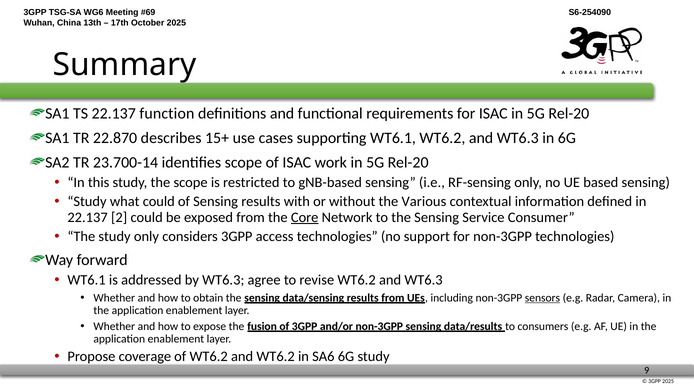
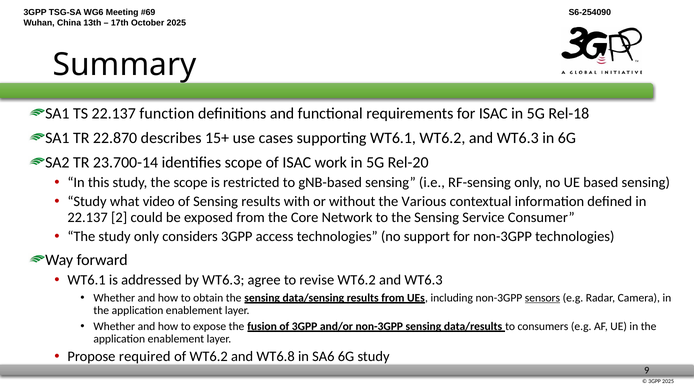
ISAC in 5G Rel-20: Rel-20 -> Rel-18
what could: could -> video
Core underline: present -> none
coverage: coverage -> required
and WT6.2: WT6.2 -> WT6.8
